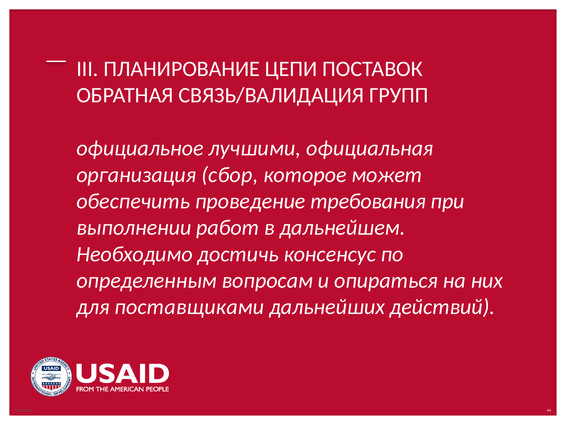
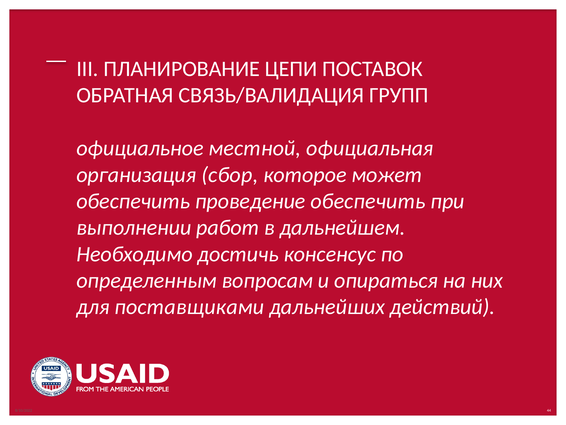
лучшими: лучшими -> местной
проведение требования: требования -> обеспечить
